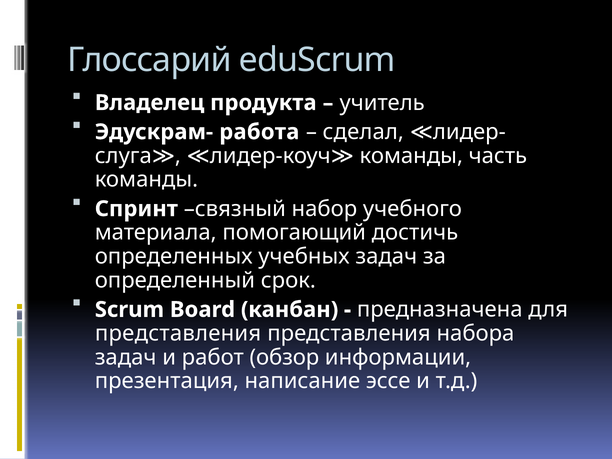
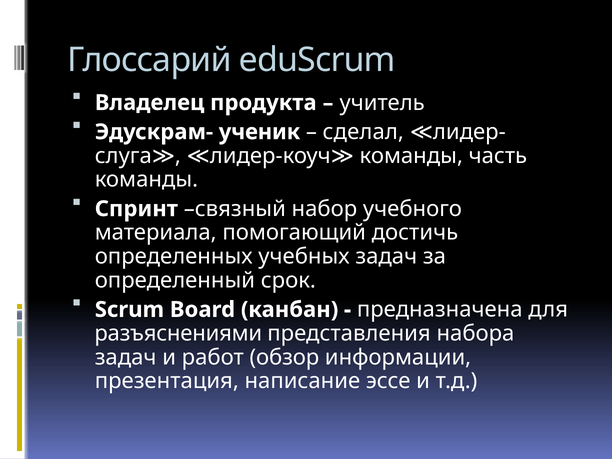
работа: работа -> ученик
представления at (178, 333): представления -> разъяснениями
